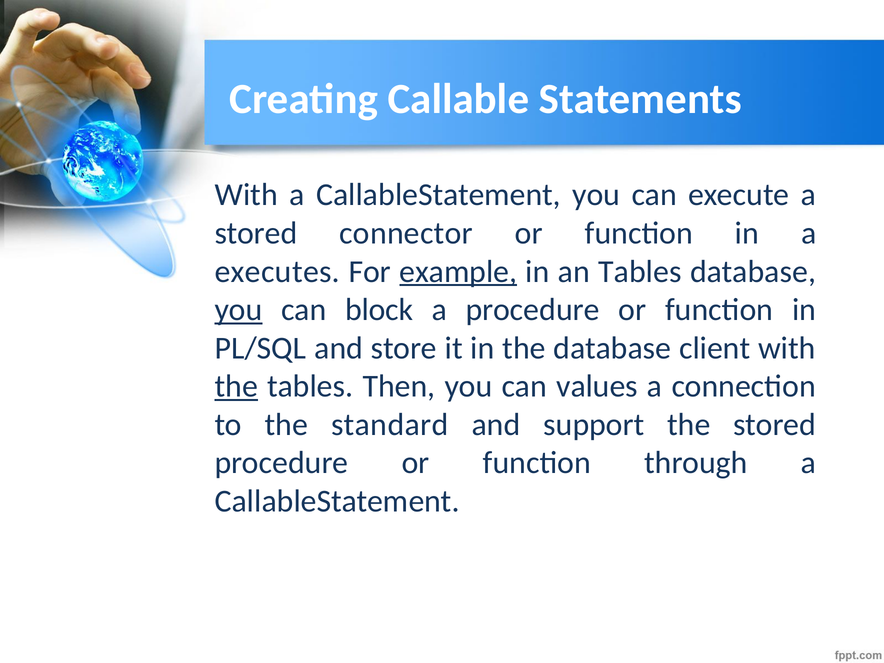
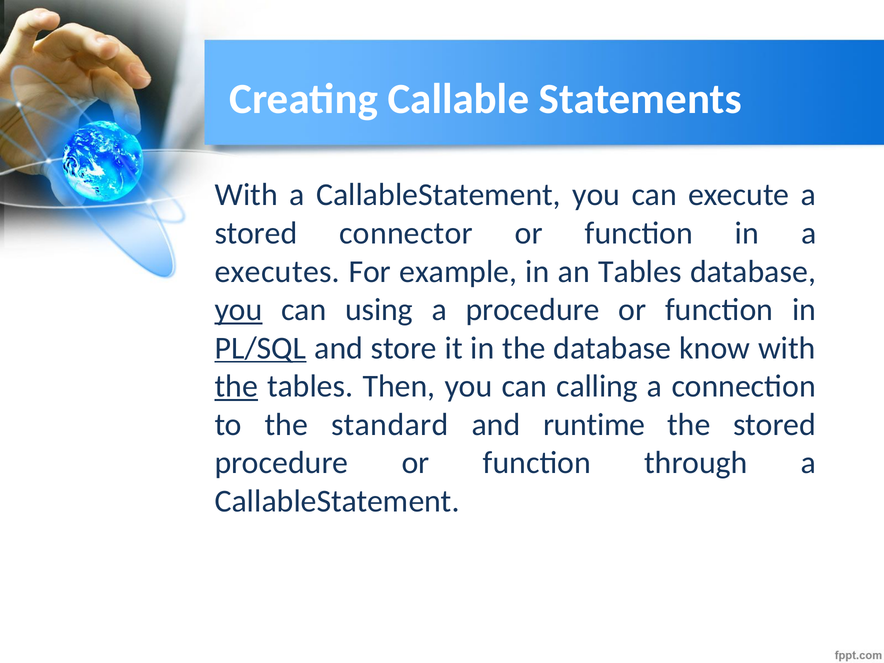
example underline: present -> none
block: block -> using
PL/SQL underline: none -> present
client: client -> know
values: values -> calling
support: support -> runtime
